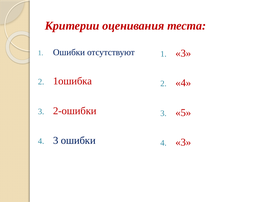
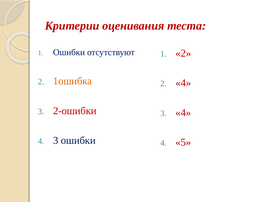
3 at (183, 53): 3 -> 2
1ошибка colour: red -> orange
3 5: 5 -> 4
3 at (183, 142): 3 -> 5
